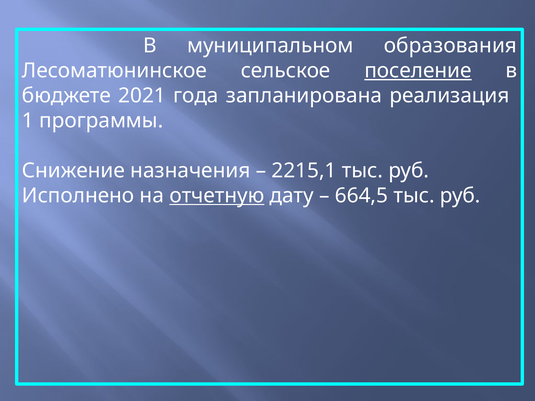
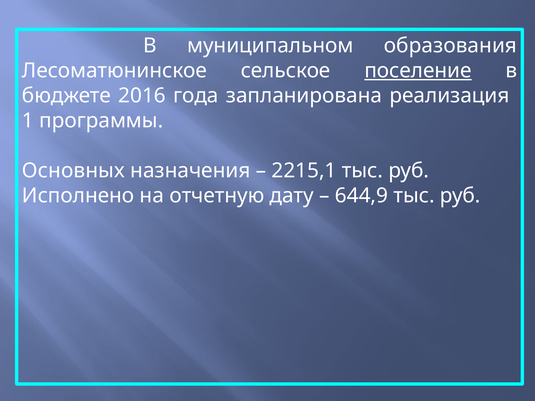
2021: 2021 -> 2016
Снижение: Снижение -> Основных
отчетную underline: present -> none
664,5: 664,5 -> 644,9
